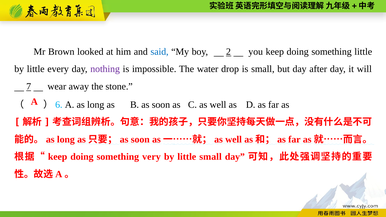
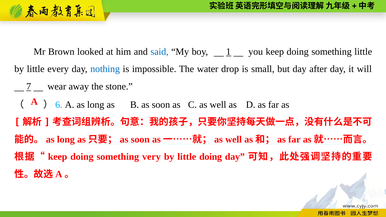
2: 2 -> 1
nothing colour: purple -> blue
little small: small -> doing
